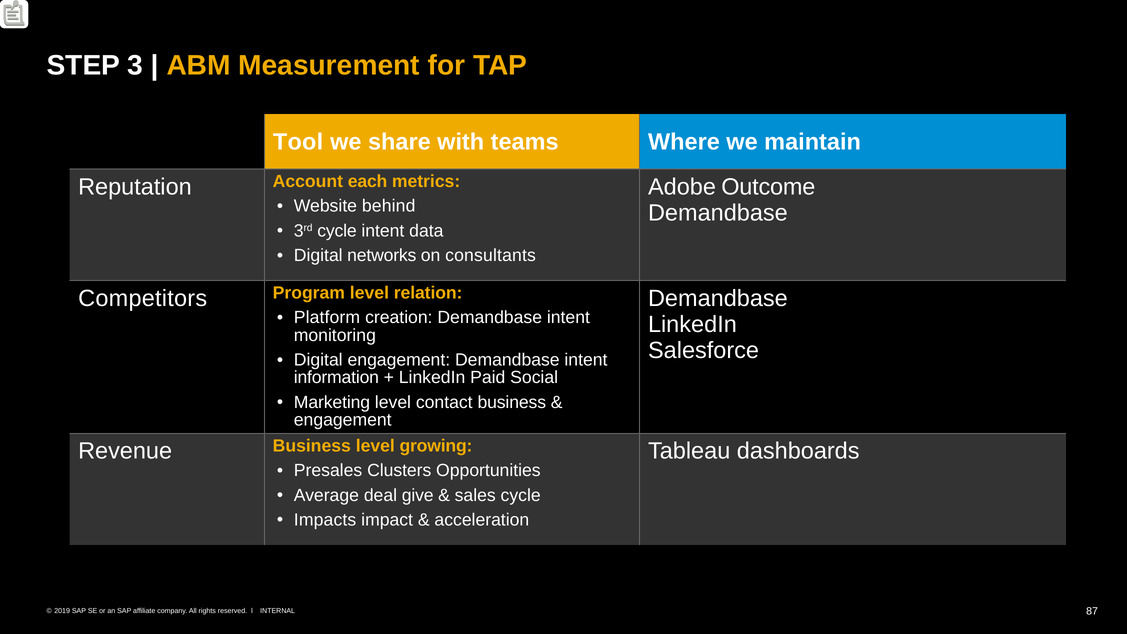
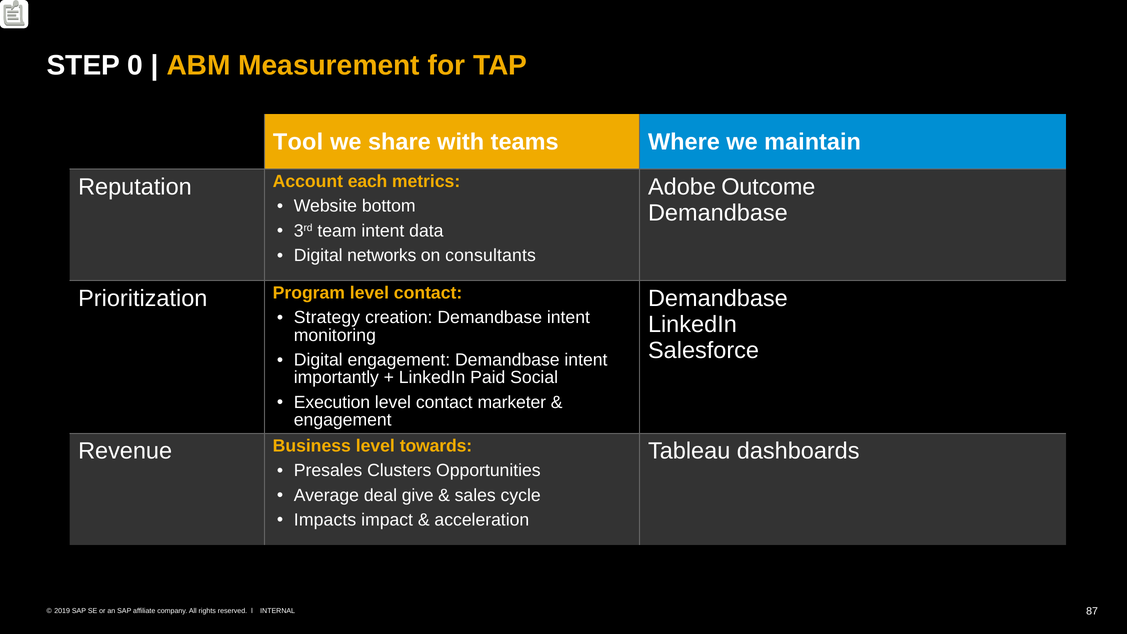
3: 3 -> 0
behind: behind -> bottom
3rd cycle: cycle -> team
Competitors: Competitors -> Prioritization
Program level relation: relation -> contact
Platform: Platform -> Strategy
information: information -> importantly
Marketing: Marketing -> Execution
contact business: business -> marketer
growing: growing -> towards
